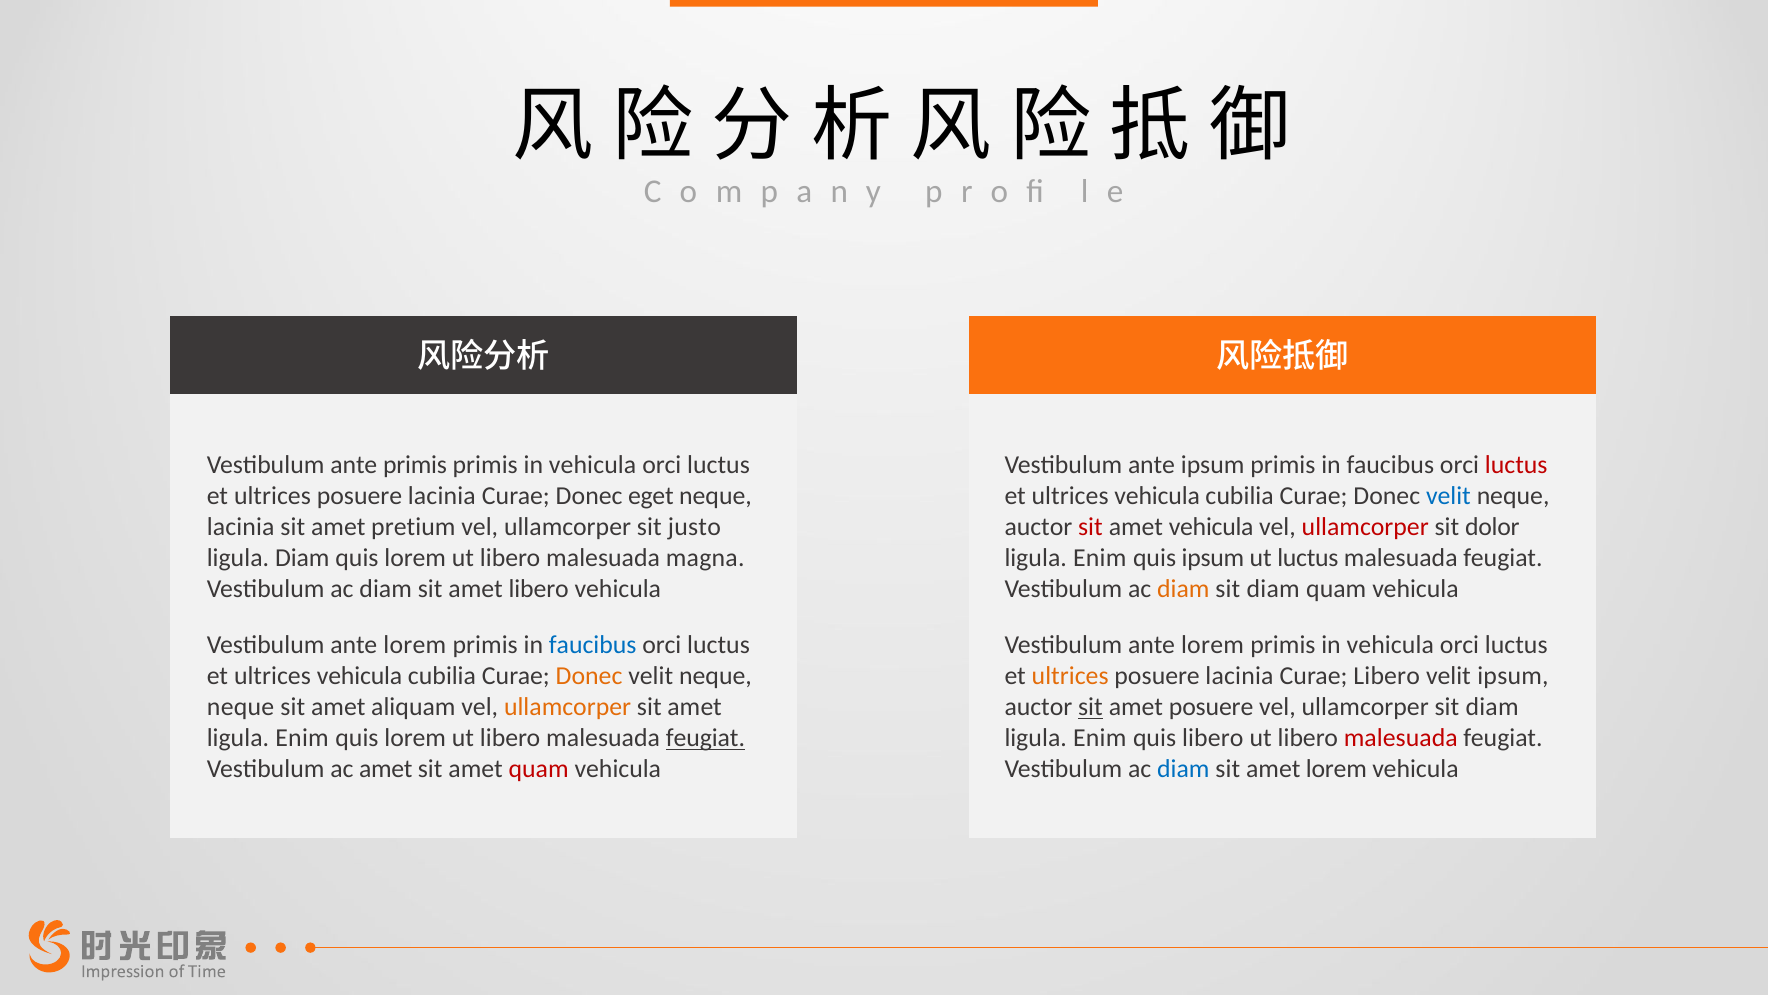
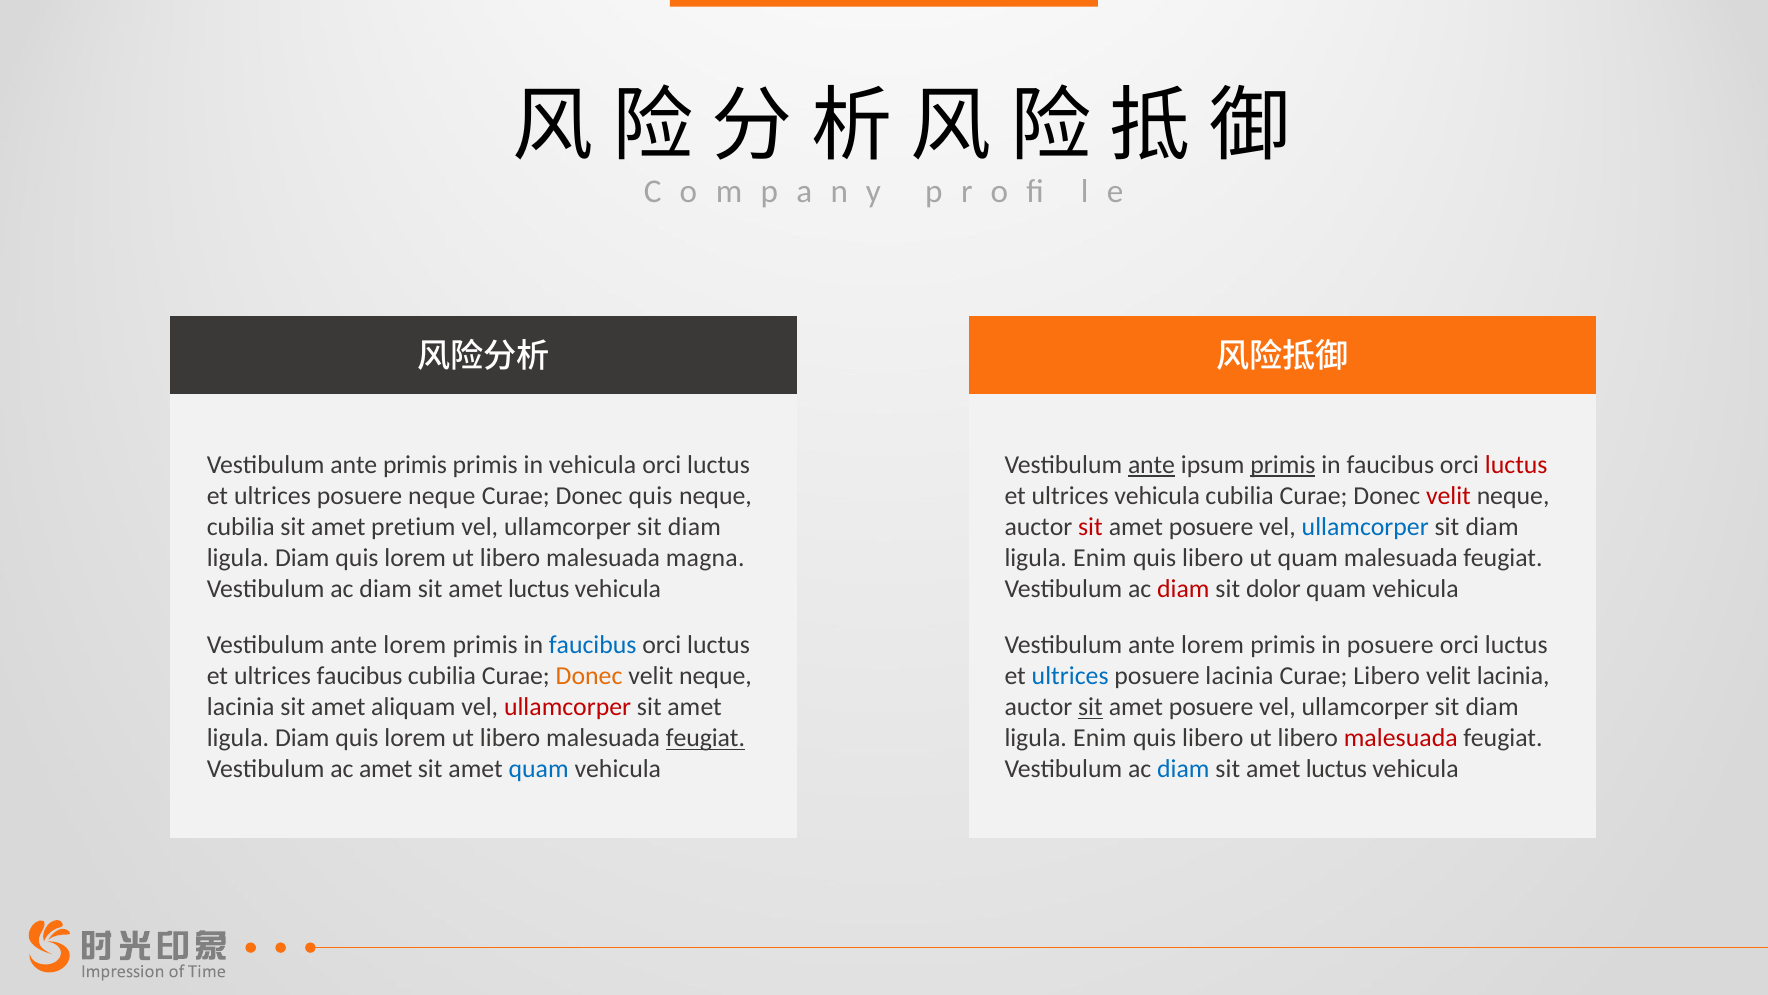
ante at (1151, 465) underline: none -> present
primis at (1283, 465) underline: none -> present
lacinia at (442, 496): lacinia -> neque
Donec eget: eget -> quis
velit at (1448, 496) colour: blue -> red
lacinia at (241, 527): lacinia -> cubilia
justo at (694, 527): justo -> diam
vehicula at (1211, 527): vehicula -> posuere
ullamcorper at (1365, 527) colour: red -> blue
dolor at (1492, 527): dolor -> diam
ipsum at (1213, 558): ipsum -> libero
ut luctus: luctus -> quam
libero at (539, 588): libero -> luctus
diam at (1183, 588) colour: orange -> red
diam at (1273, 588): diam -> dolor
vehicula at (1390, 645): vehicula -> posuere
vehicula at (360, 676): vehicula -> faucibus
ultrices at (1070, 676) colour: orange -> blue
velit ipsum: ipsum -> lacinia
neque at (241, 707): neque -> lacinia
ullamcorper at (568, 707) colour: orange -> red
Enim at (302, 738): Enim -> Diam
quam at (539, 769) colour: red -> blue
lorem at (1336, 769): lorem -> luctus
